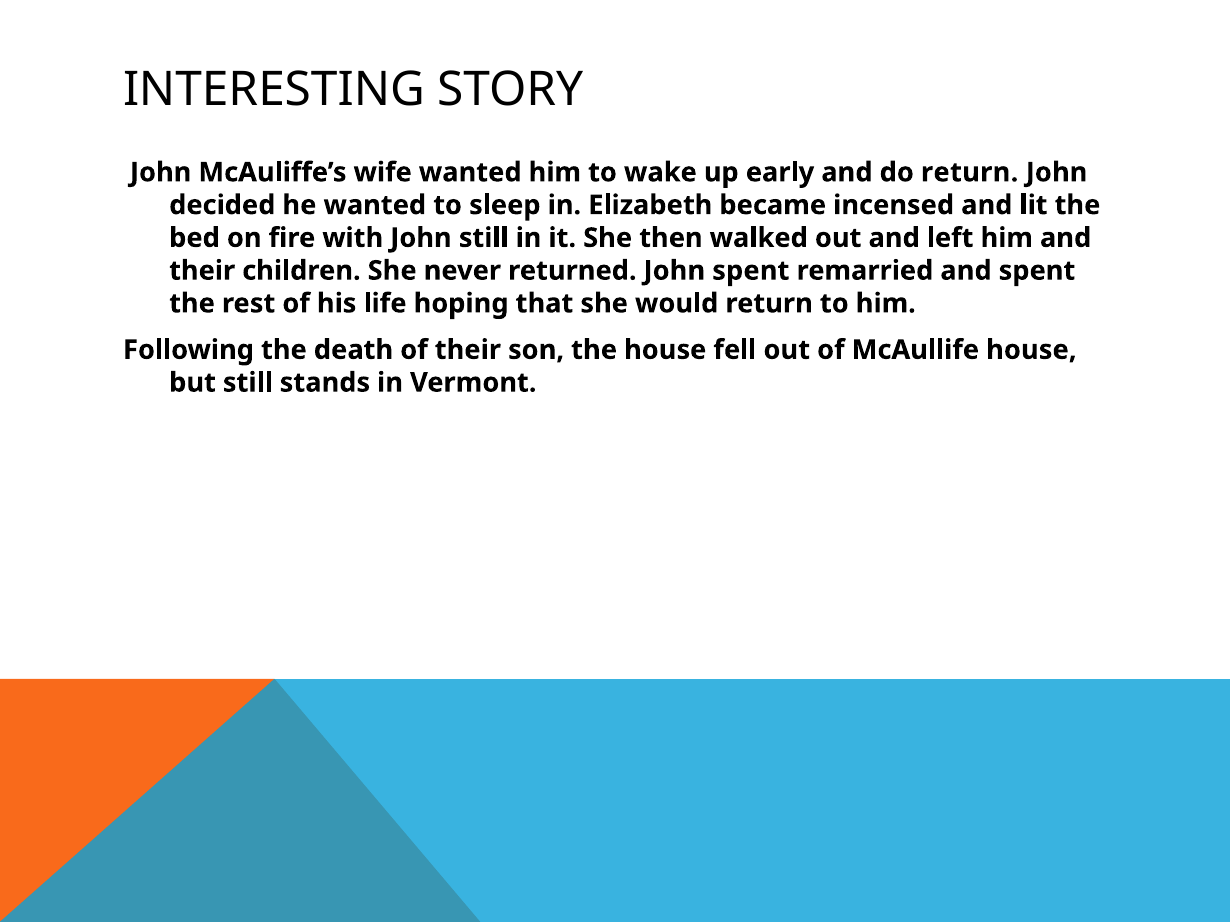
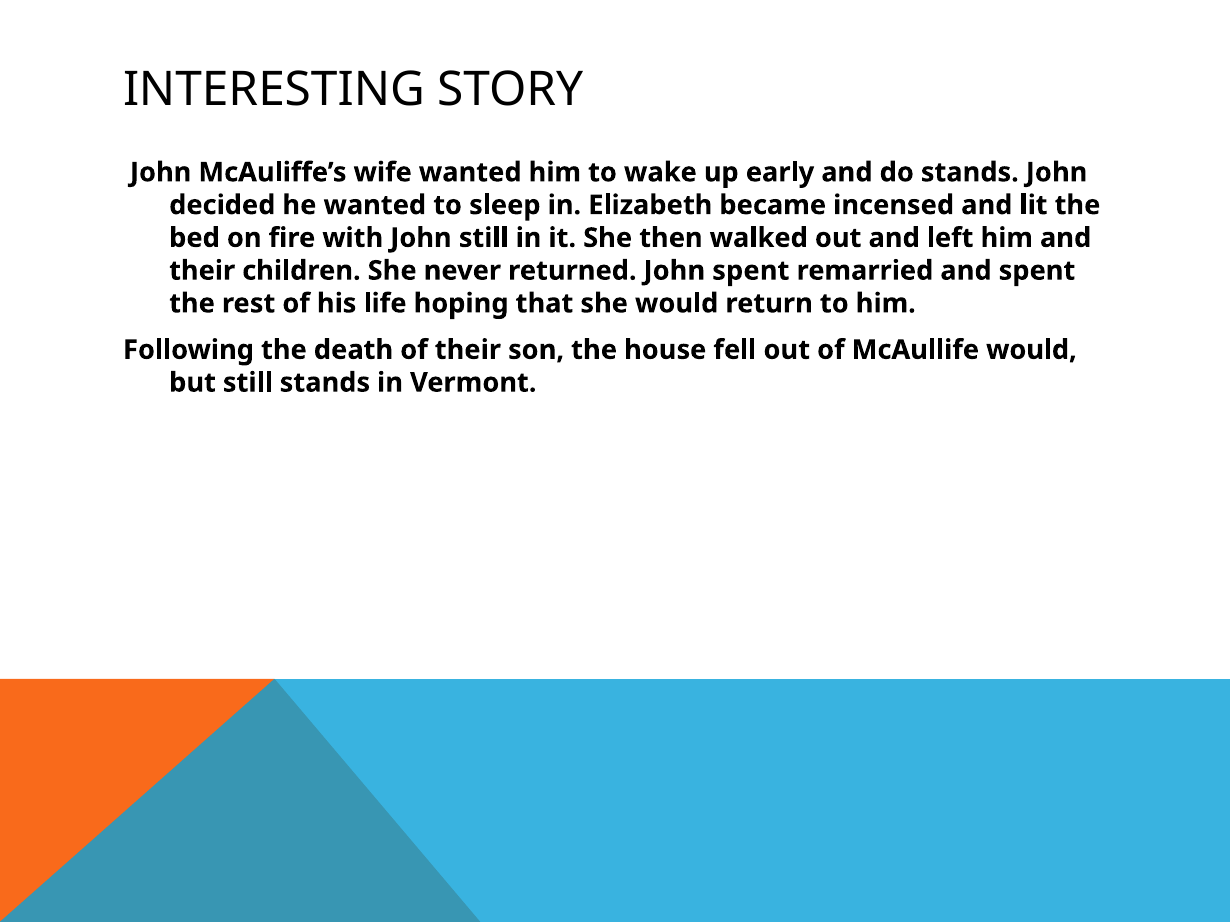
do return: return -> stands
McAullife house: house -> would
